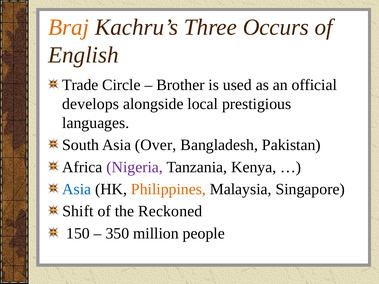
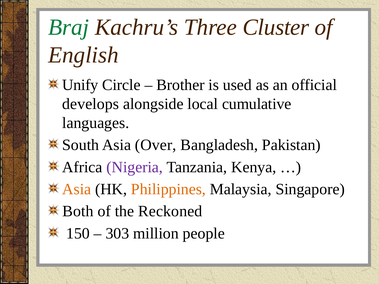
Braj colour: orange -> green
Occurs: Occurs -> Cluster
Trade: Trade -> Unify
prestigious: prestigious -> cumulative
Asia at (77, 189) colour: blue -> orange
Shift: Shift -> Both
350: 350 -> 303
